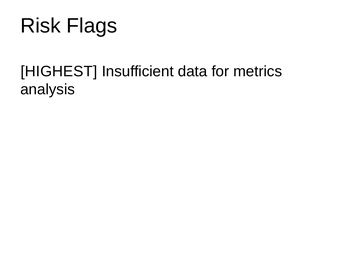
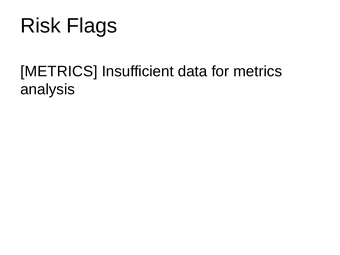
HIGHEST at (59, 71): HIGHEST -> METRICS
